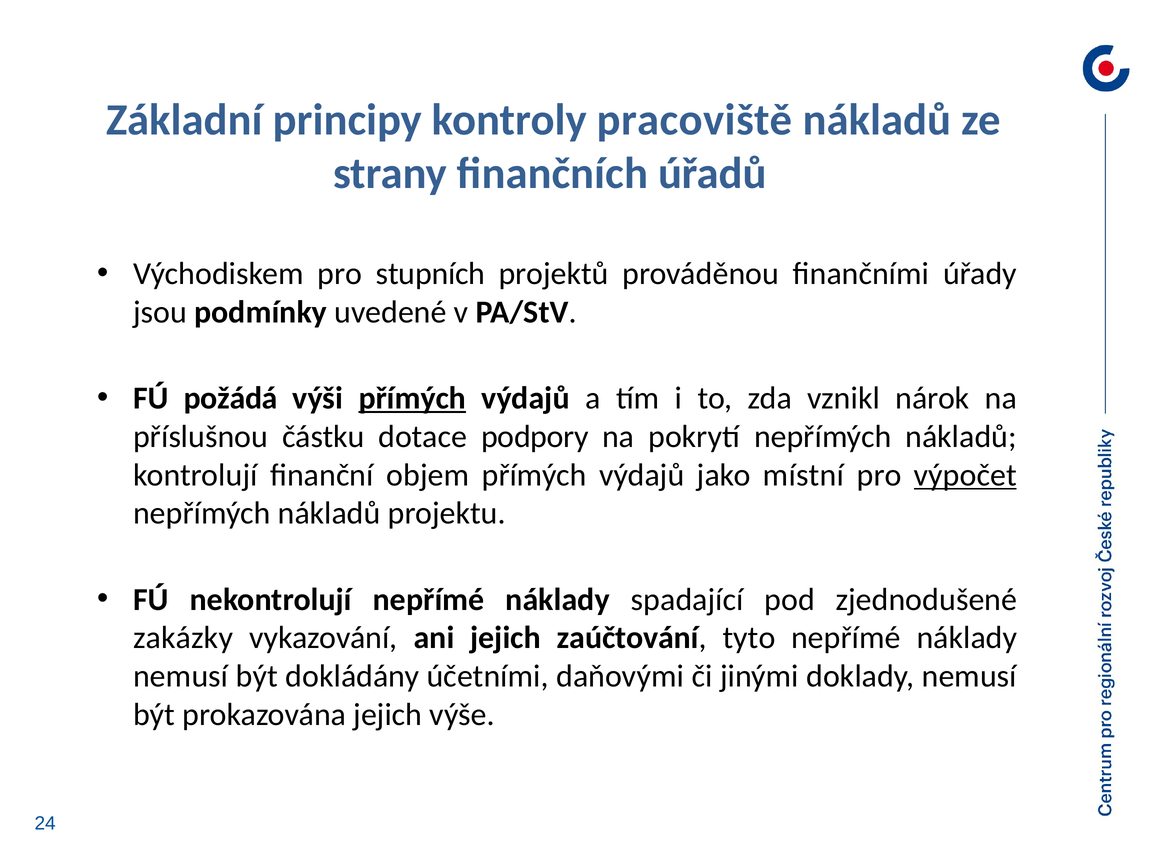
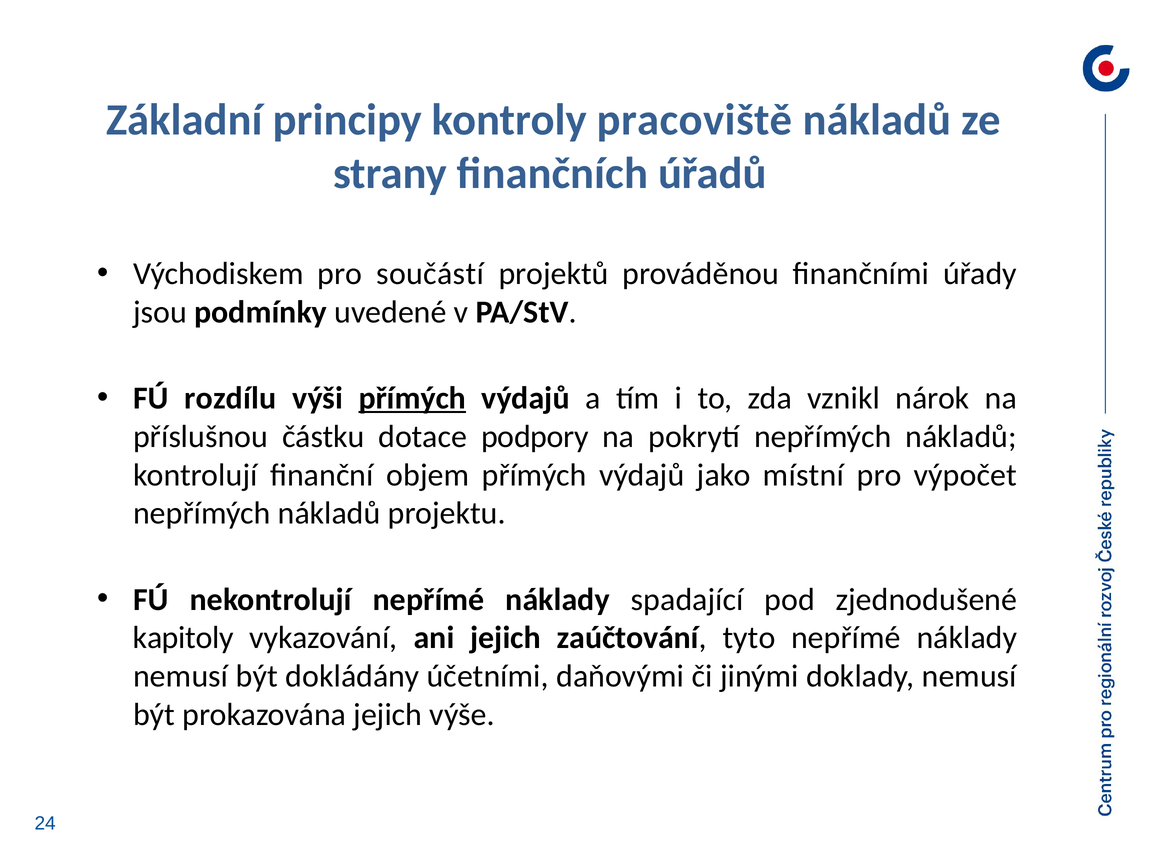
stupních: stupních -> součástí
požádá: požádá -> rozdílu
výpočet underline: present -> none
zakázky: zakázky -> kapitoly
